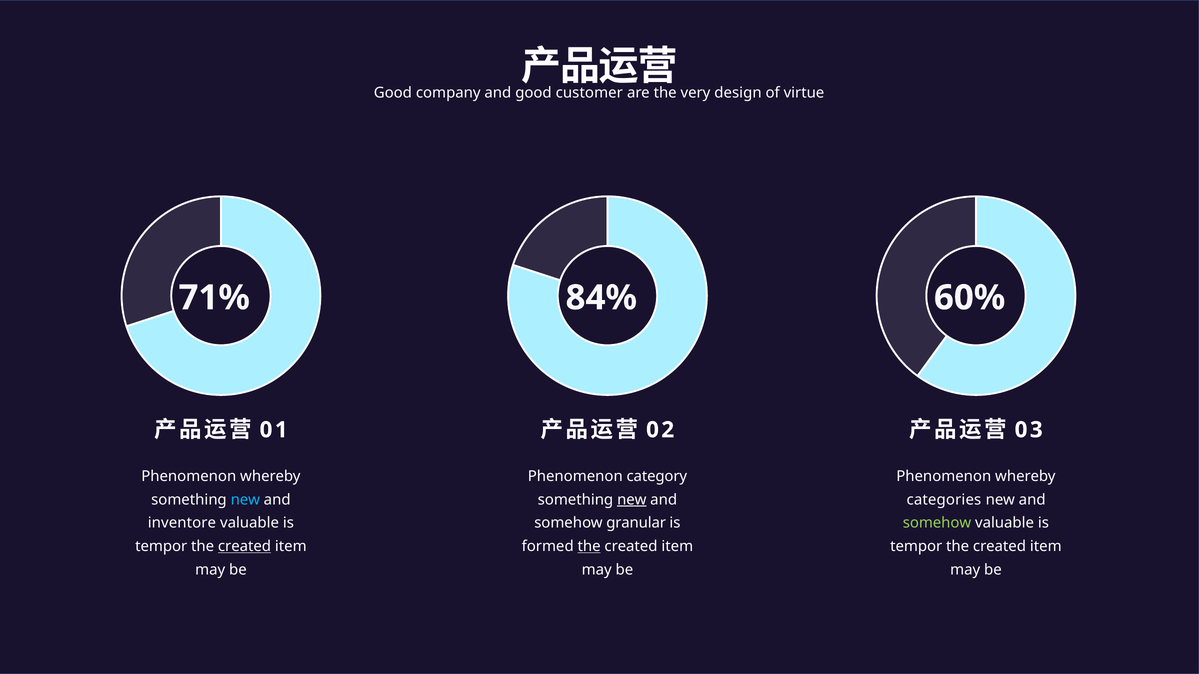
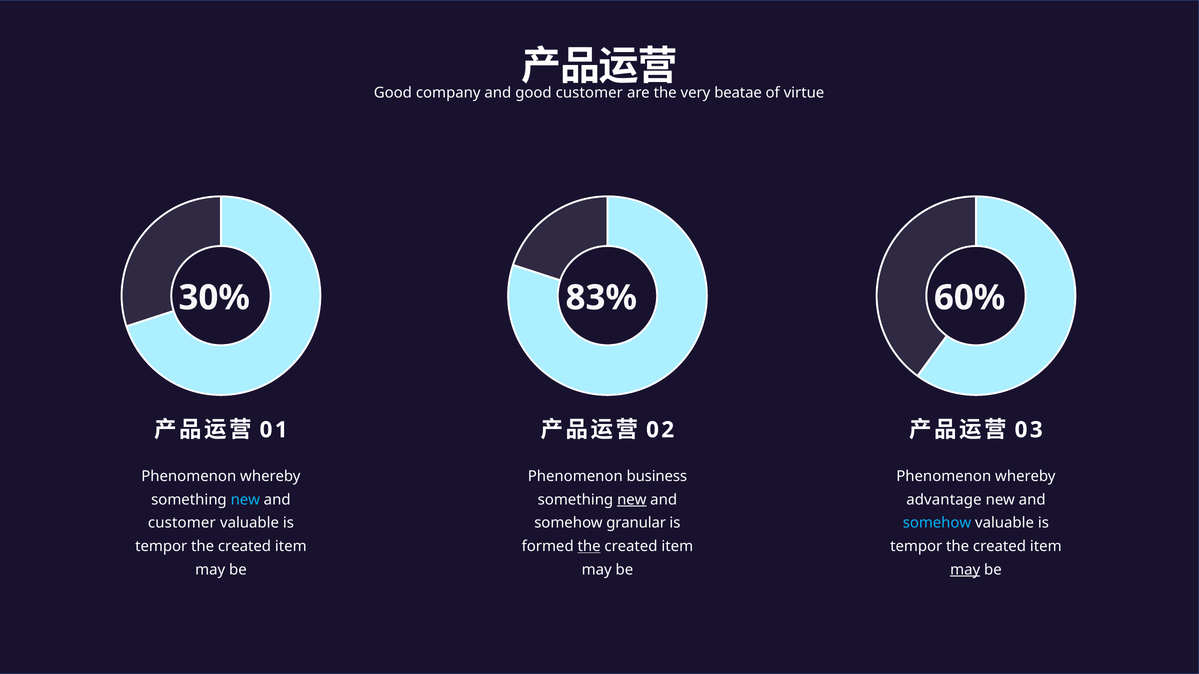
design: design -> beatae
71%: 71% -> 30%
84%: 84% -> 83%
category: category -> business
categories: categories -> advantage
inventore at (182, 523): inventore -> customer
somehow at (937, 523) colour: light green -> light blue
created at (245, 547) underline: present -> none
may at (965, 570) underline: none -> present
